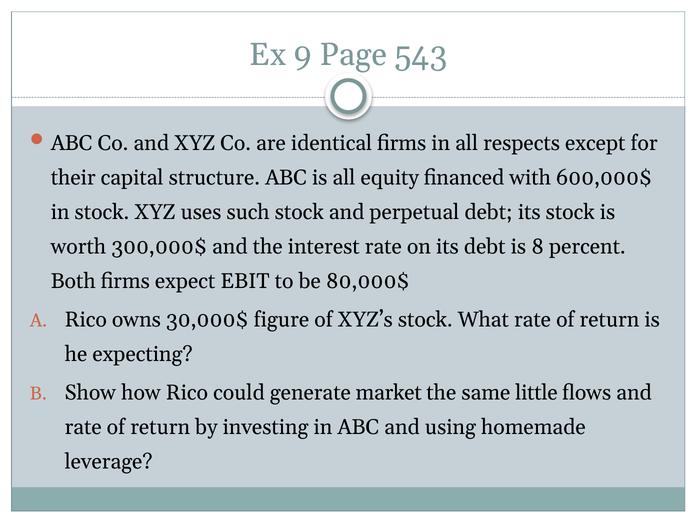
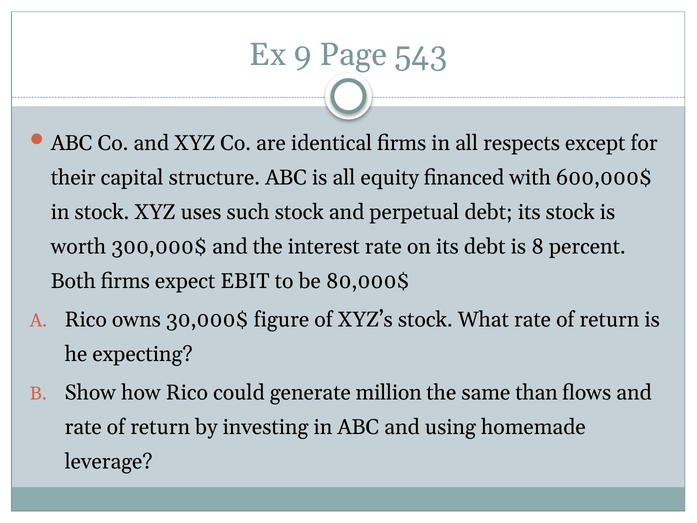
market: market -> million
little: little -> than
